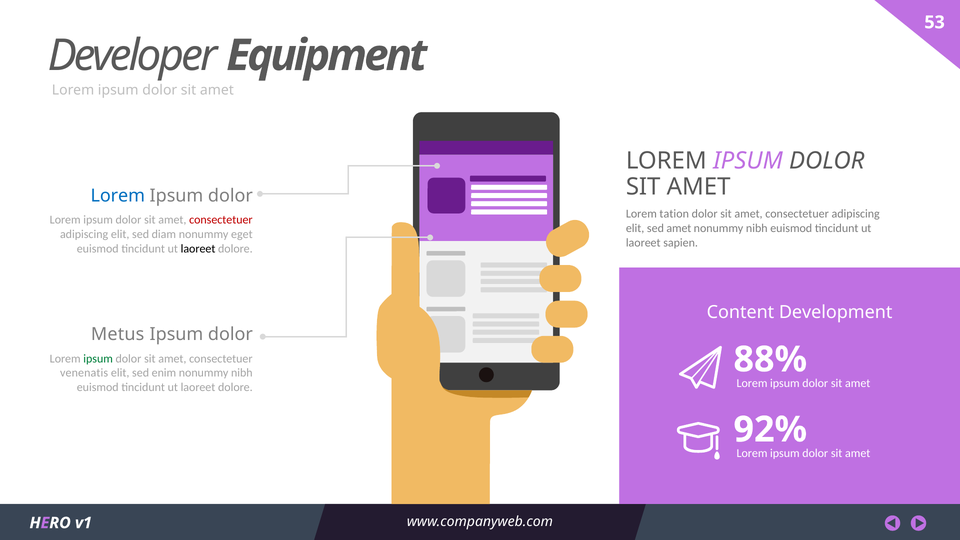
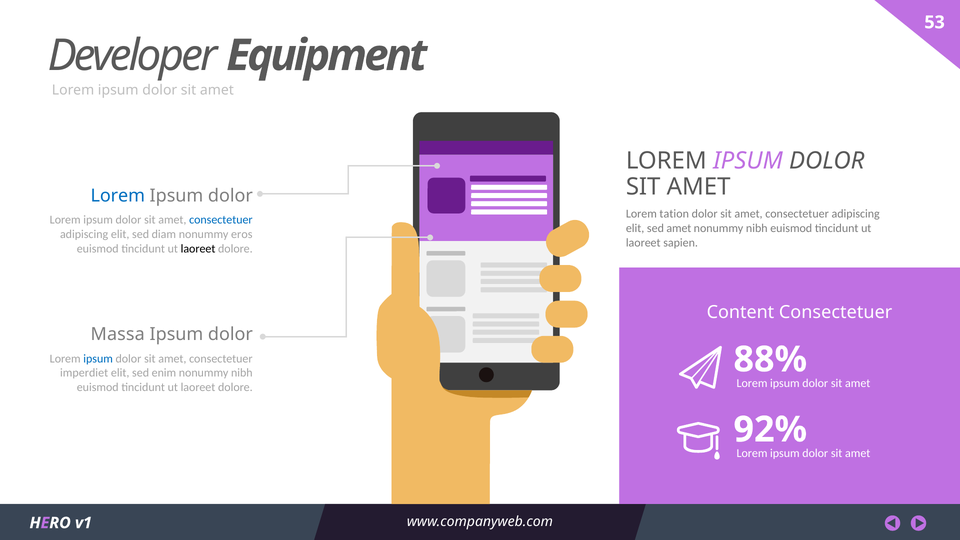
consectetuer at (221, 220) colour: red -> blue
eget: eget -> eros
Content Development: Development -> Consectetuer
Metus: Metus -> Massa
ipsum at (98, 359) colour: green -> blue
venenatis: venenatis -> imperdiet
